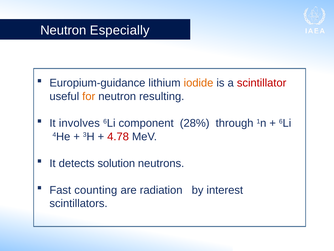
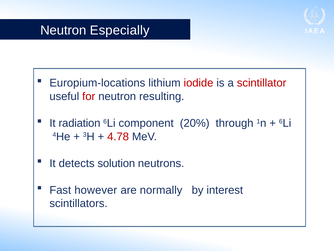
Europium-guidance: Europium-guidance -> Europium-locations
iodide colour: orange -> red
for colour: orange -> red
involves: involves -> radiation
28%: 28% -> 20%
counting: counting -> however
radiation: radiation -> normally
